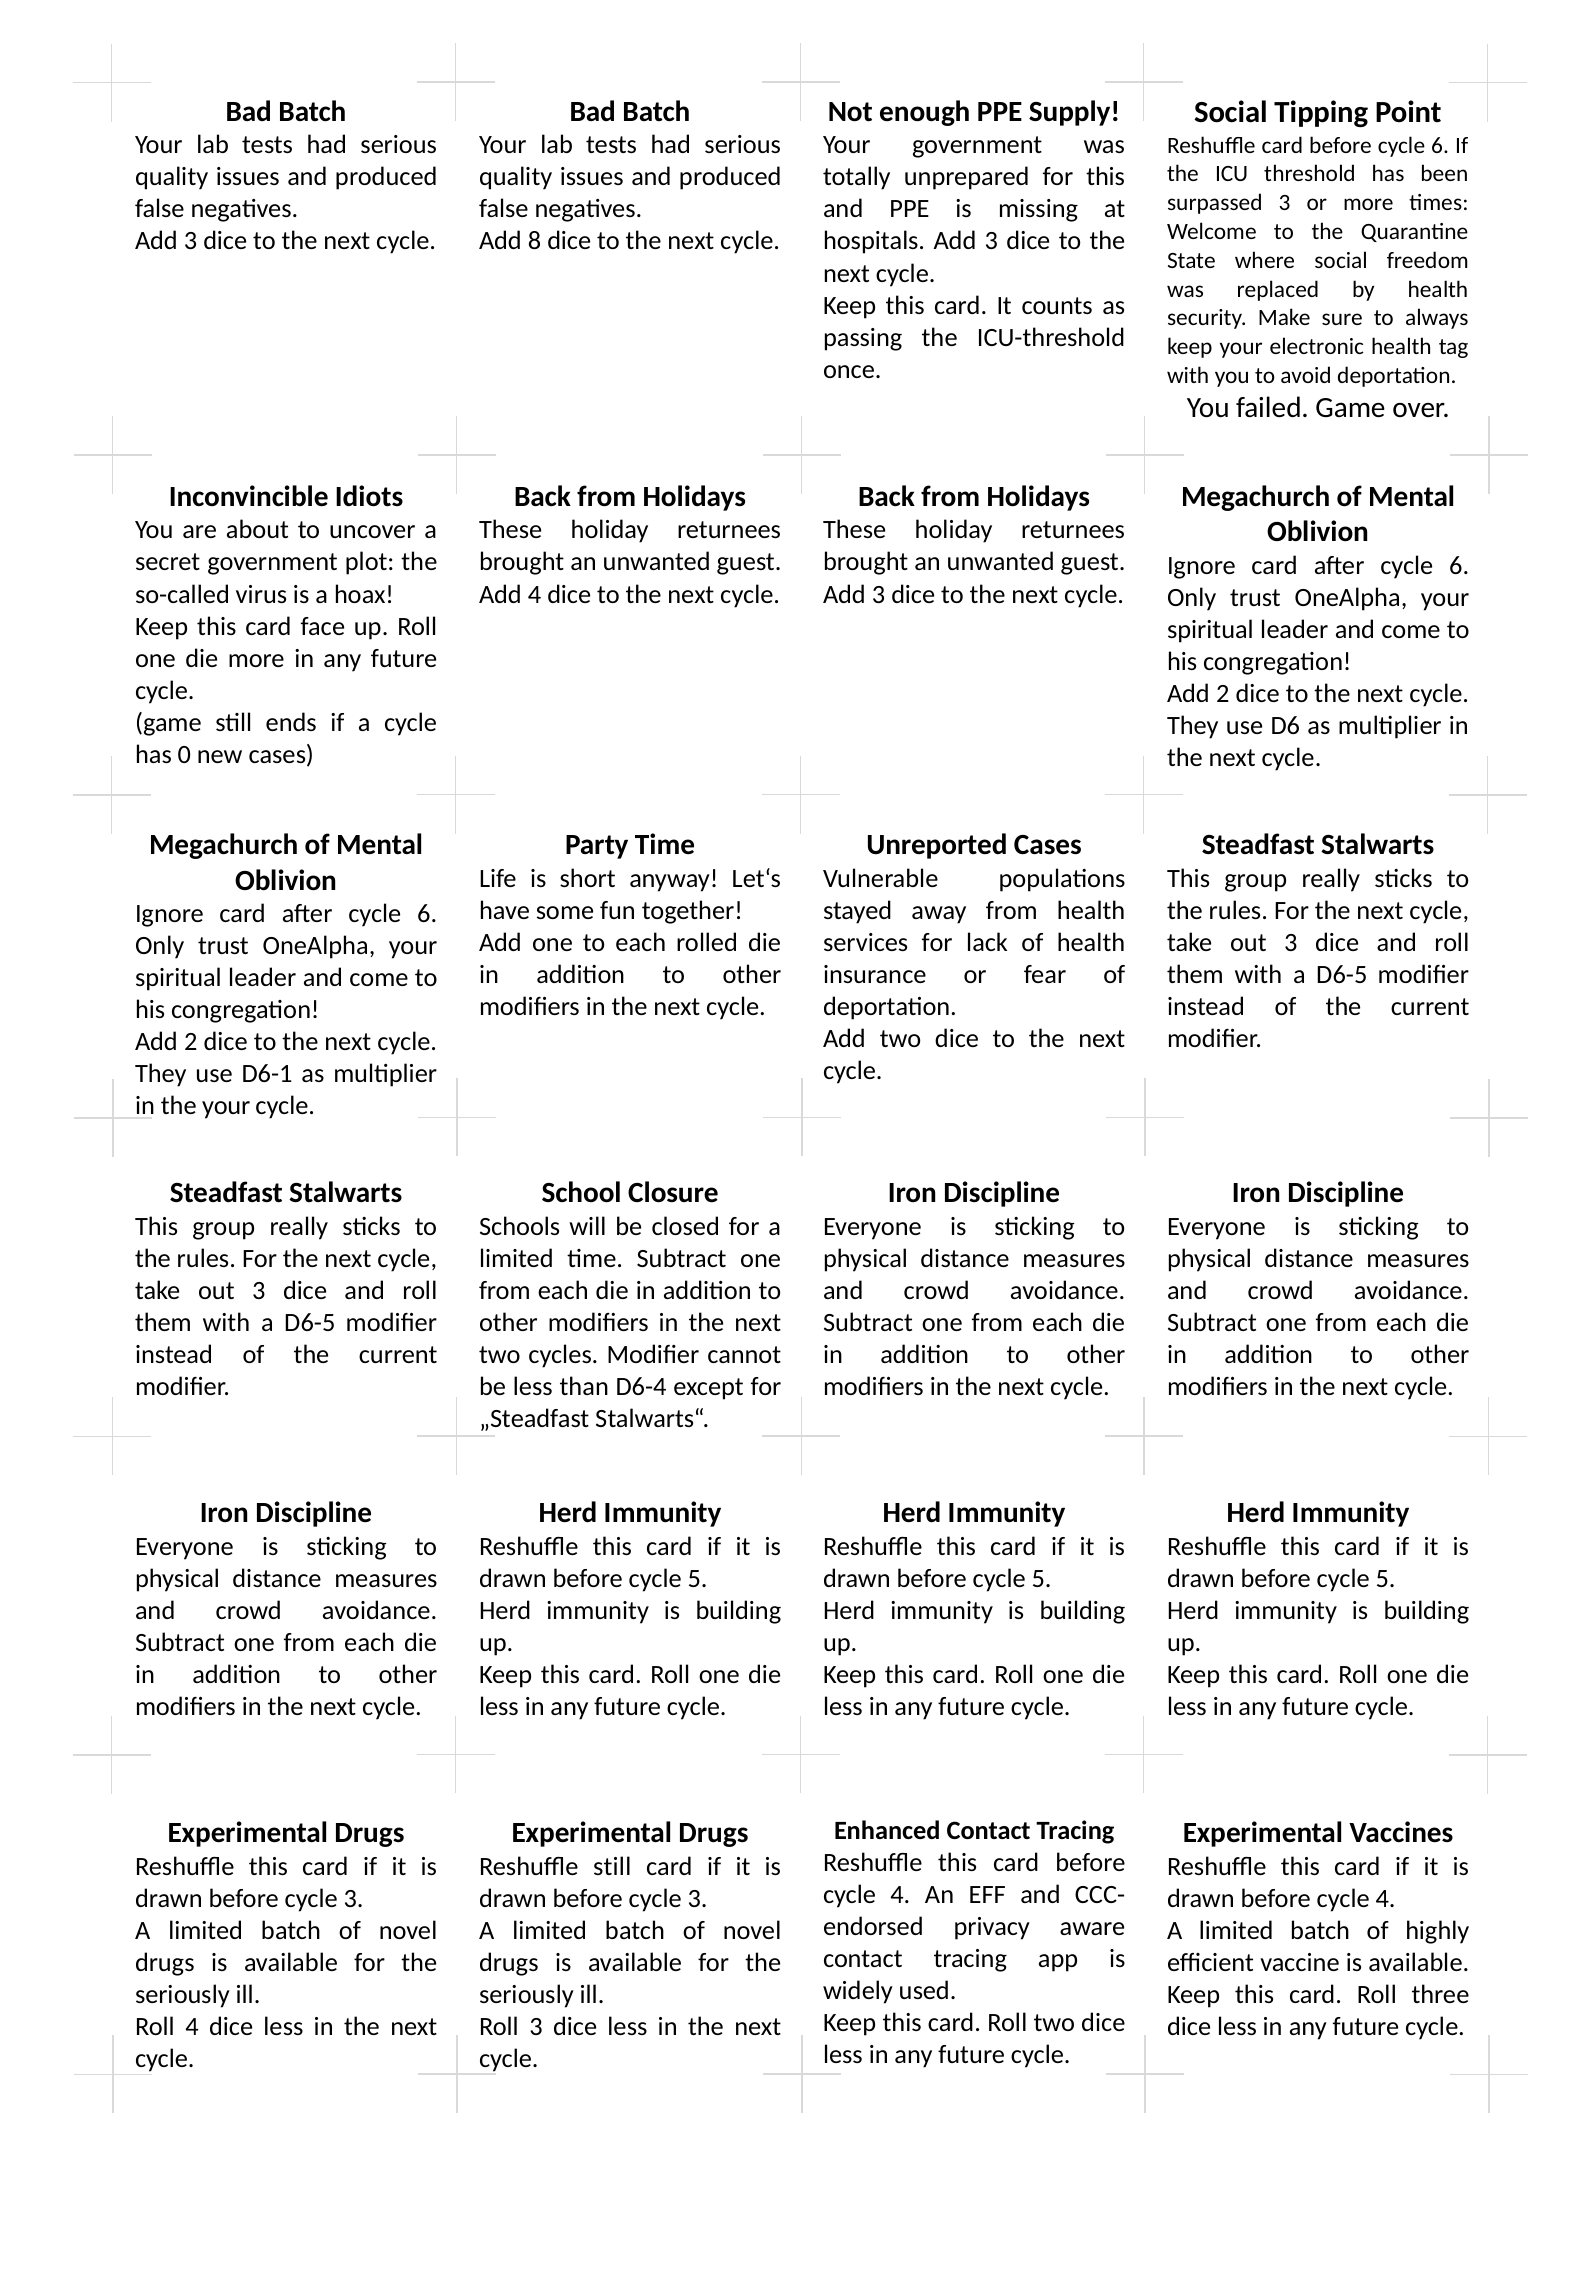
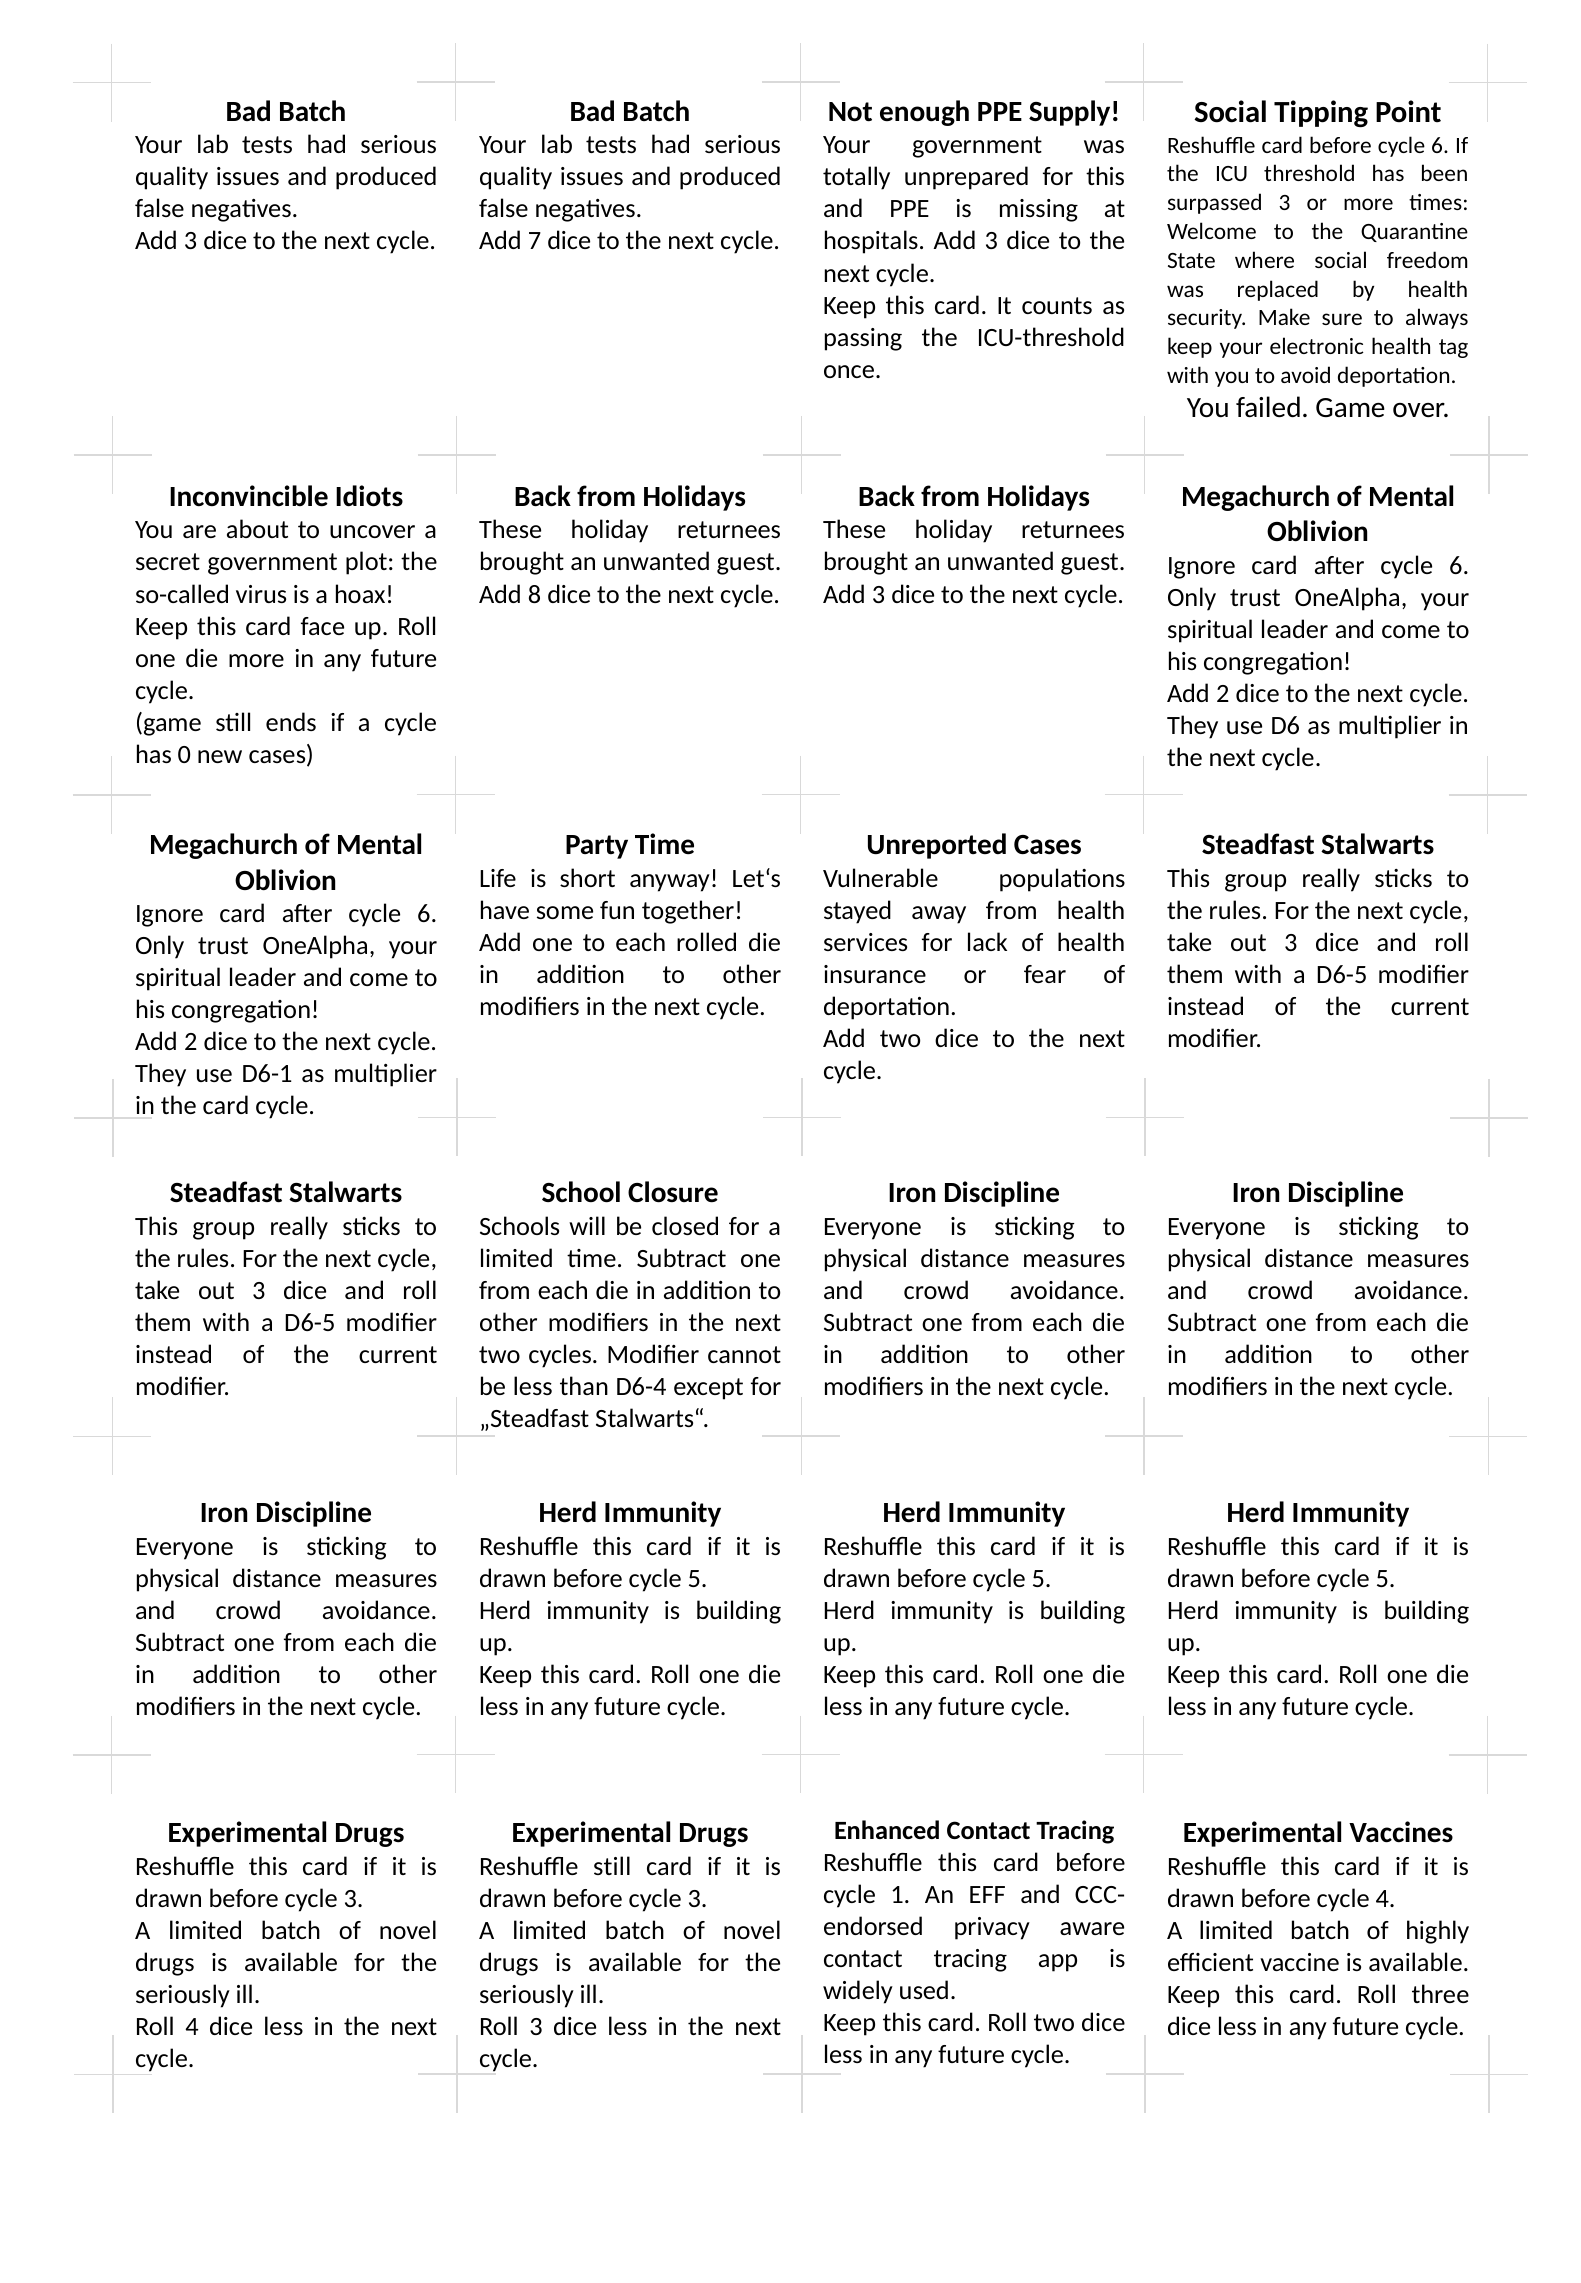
8: 8 -> 7
Add 4: 4 -> 8
the your: your -> card
4 at (900, 1896): 4 -> 1
